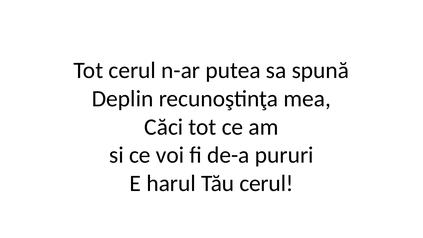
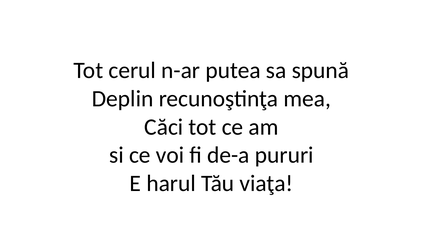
Tău cerul: cerul -> viaţa
